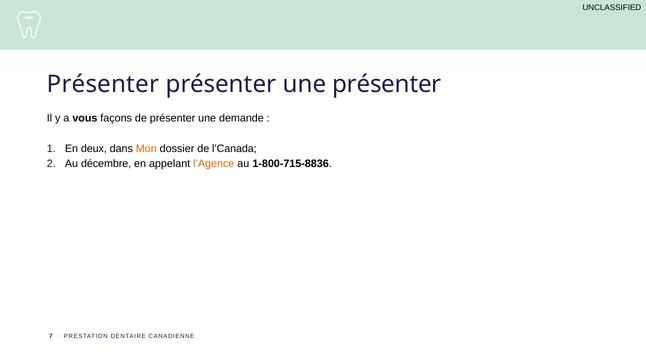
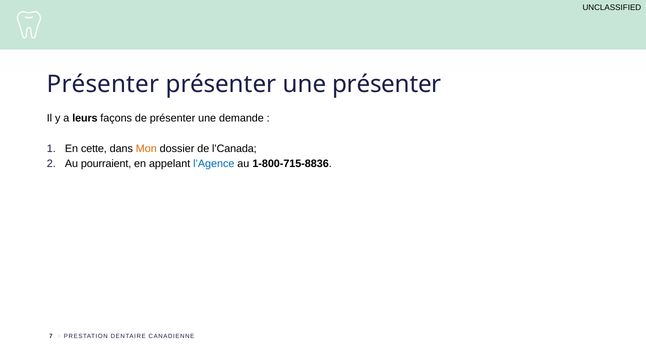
vous: vous -> leurs
deux: deux -> cette
décembre: décembre -> pourraient
l’Agence colour: orange -> blue
